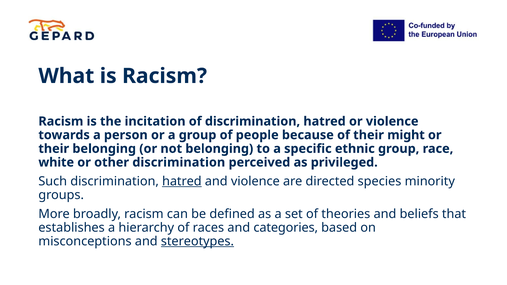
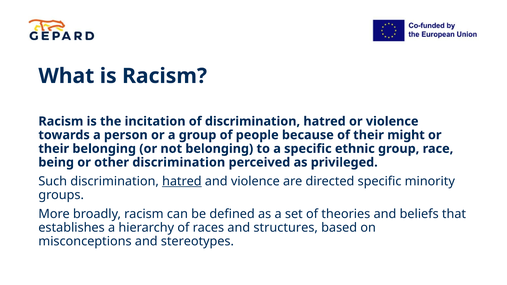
white: white -> being
directed species: species -> specific
categories: categories -> structures
stereotypes underline: present -> none
